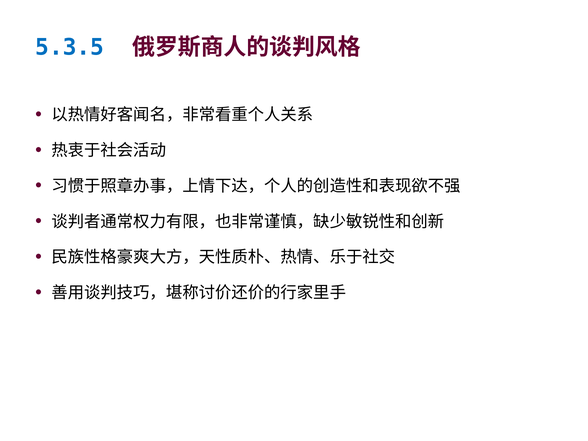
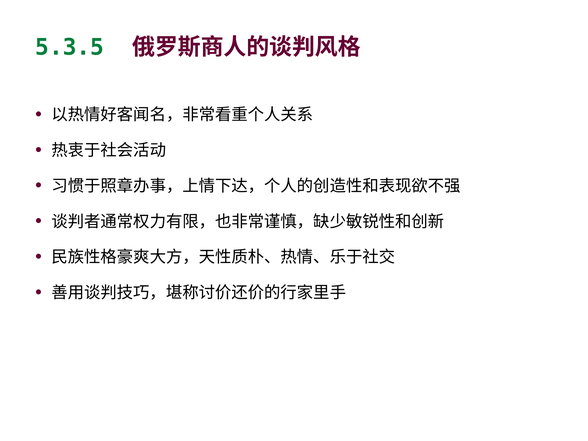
5.3.5 colour: blue -> green
